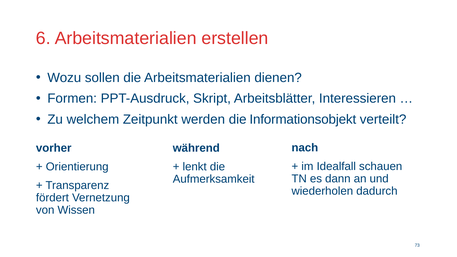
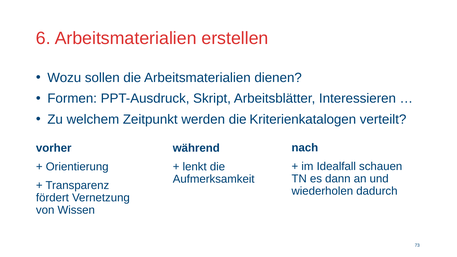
Informationsobjekt: Informationsobjekt -> Kriterienkatalogen
